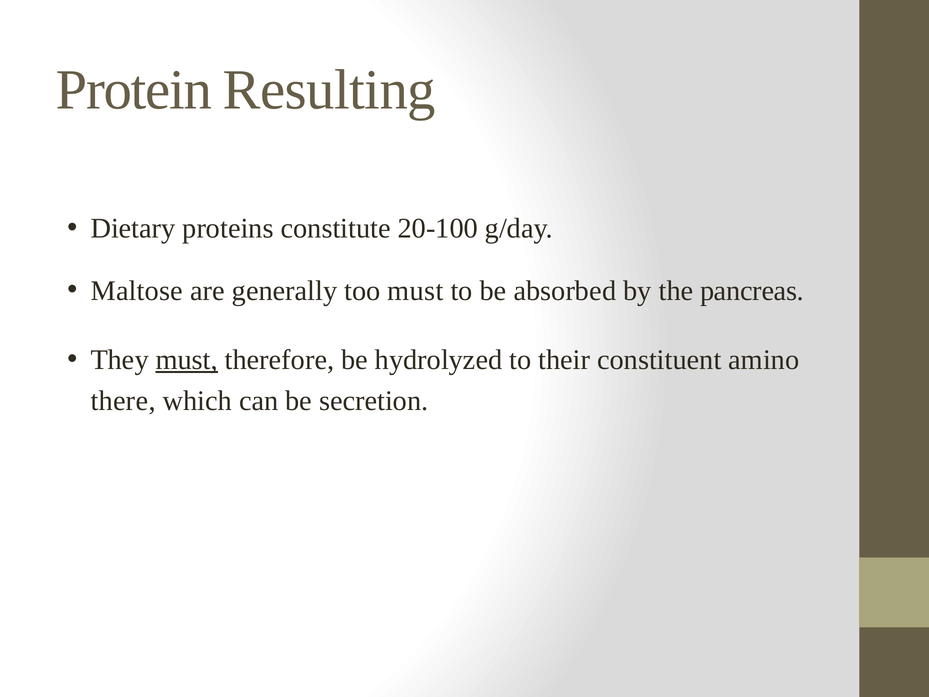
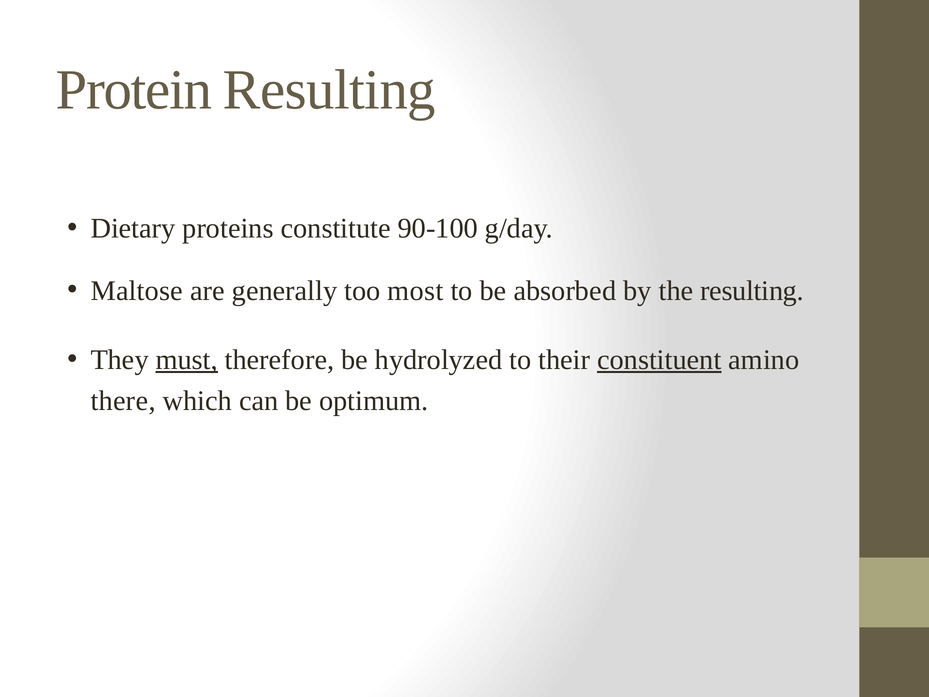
20-100: 20-100 -> 90-100
too must: must -> most
the pancreas: pancreas -> resulting
constituent underline: none -> present
secretion: secretion -> optimum
